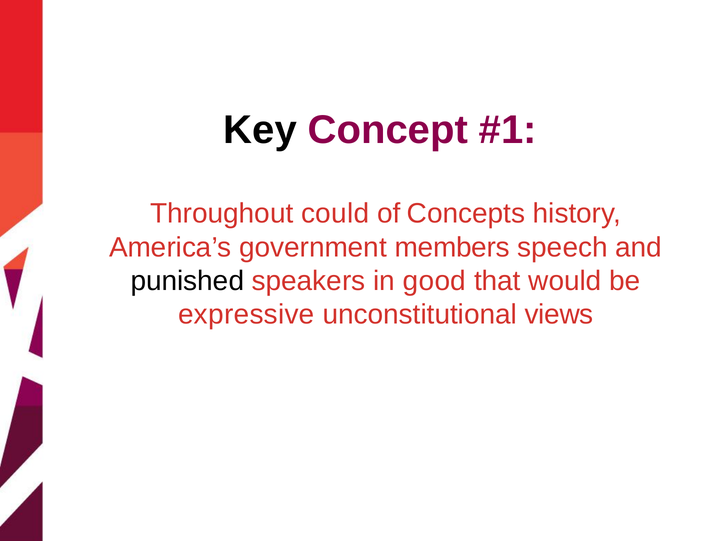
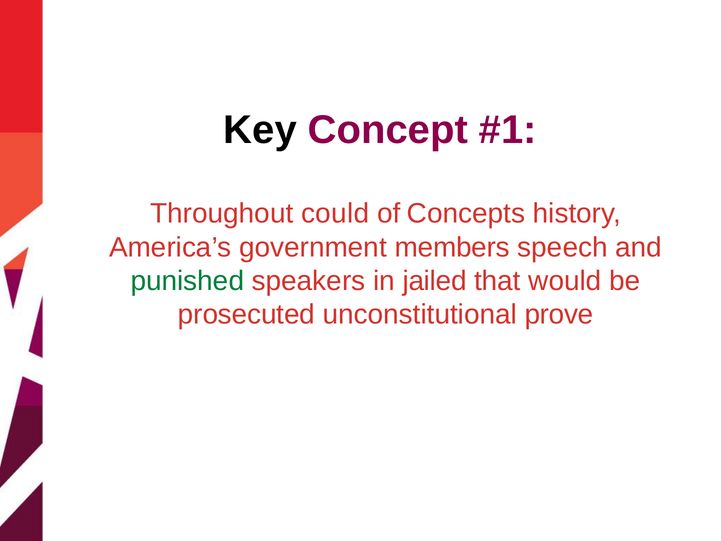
punished colour: black -> green
good: good -> jailed
expressive: expressive -> prosecuted
views: views -> prove
